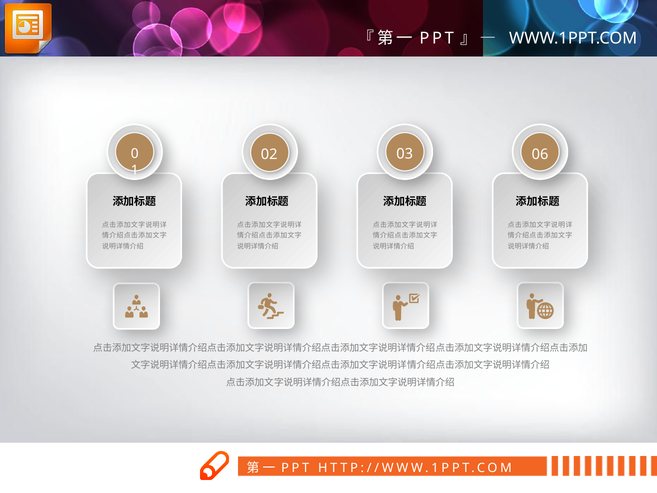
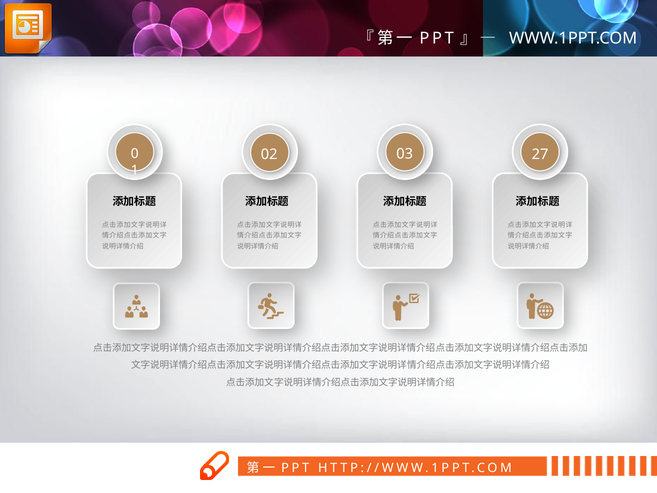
06: 06 -> 27
